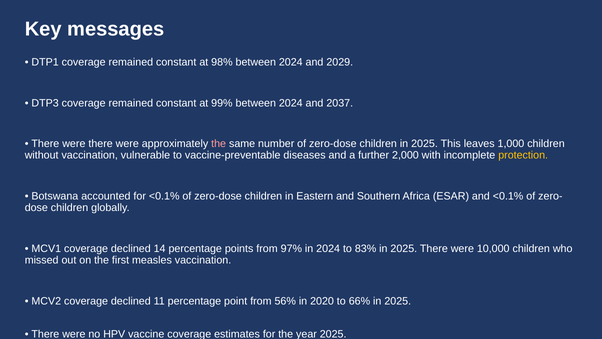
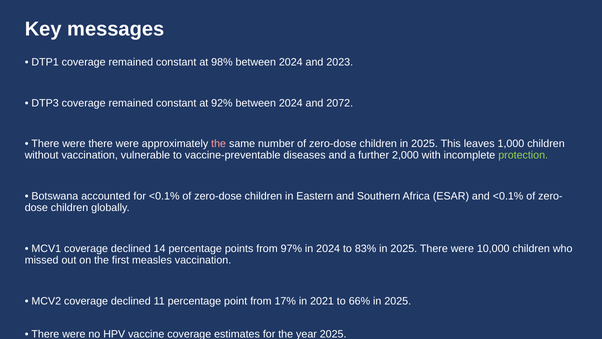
2029: 2029 -> 2023
99%: 99% -> 92%
2037: 2037 -> 2072
protection colour: yellow -> light green
56%: 56% -> 17%
2020: 2020 -> 2021
